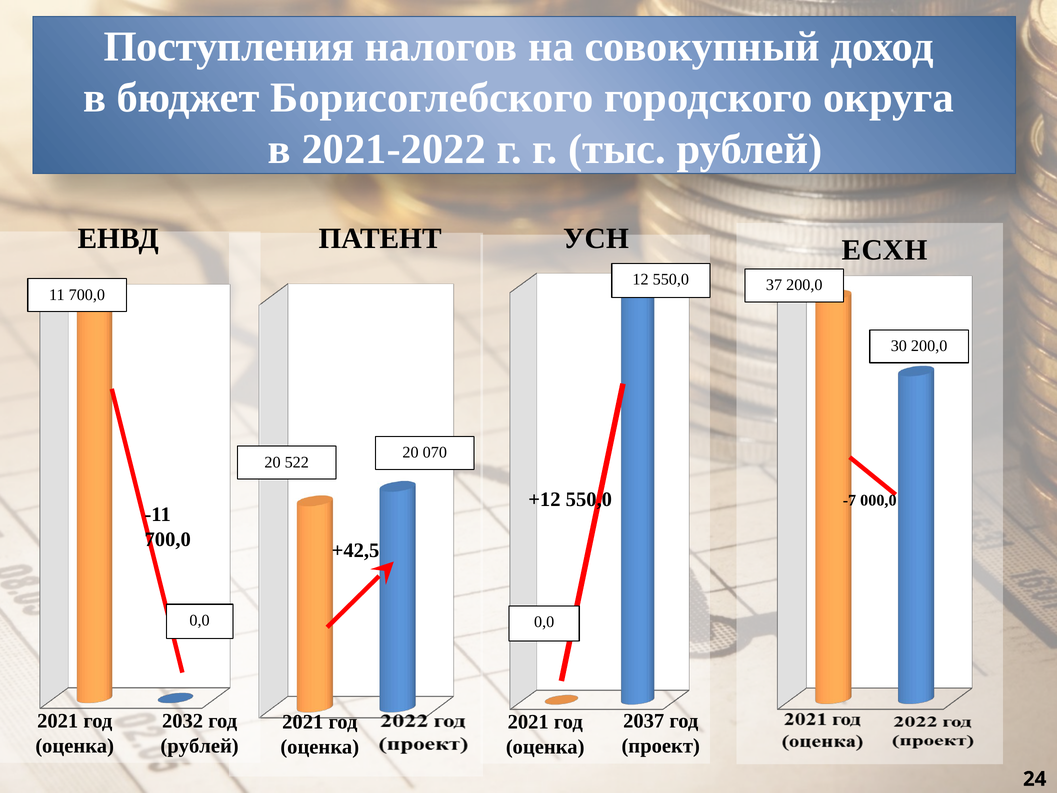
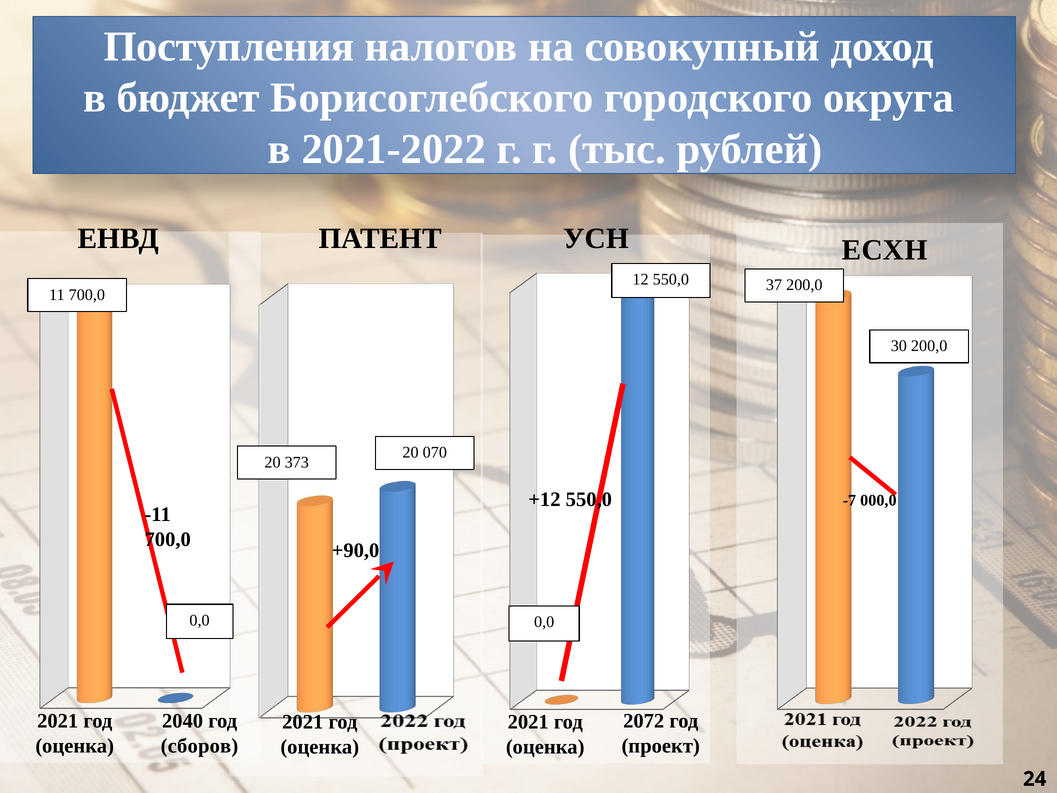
522: 522 -> 373
+42,5: +42,5 -> +90,0
2032: 2032 -> 2040
2037: 2037 -> 2072
рублей at (200, 746): рублей -> сборов
